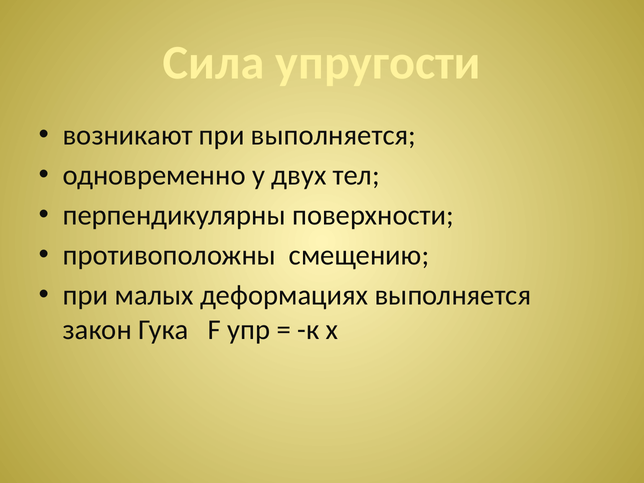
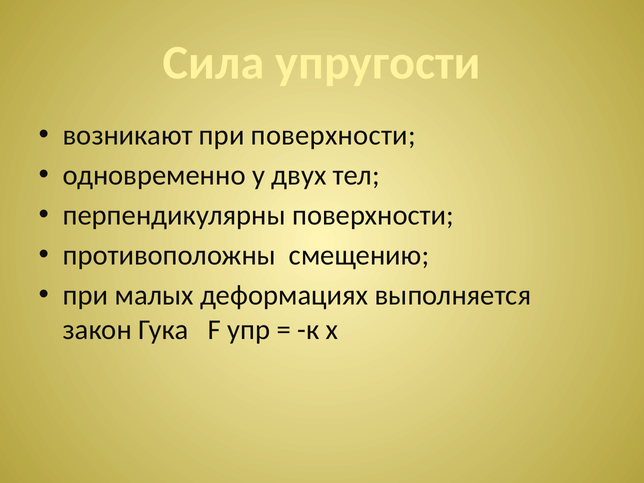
при выполняется: выполняется -> поверхности
